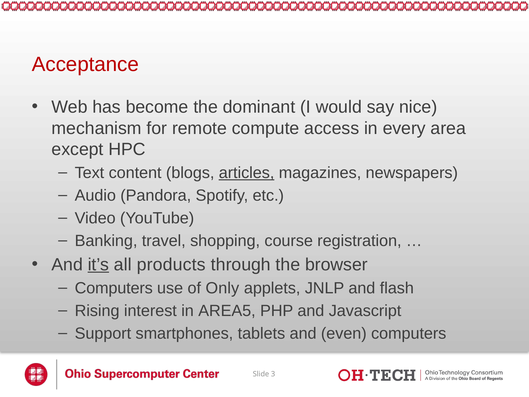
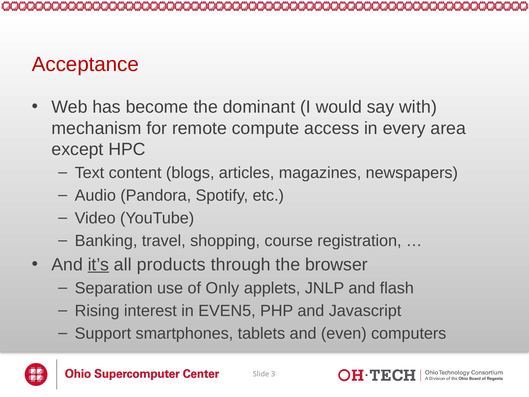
nice: nice -> with
articles underline: present -> none
Computers at (114, 288): Computers -> Separation
AREA5: AREA5 -> EVEN5
